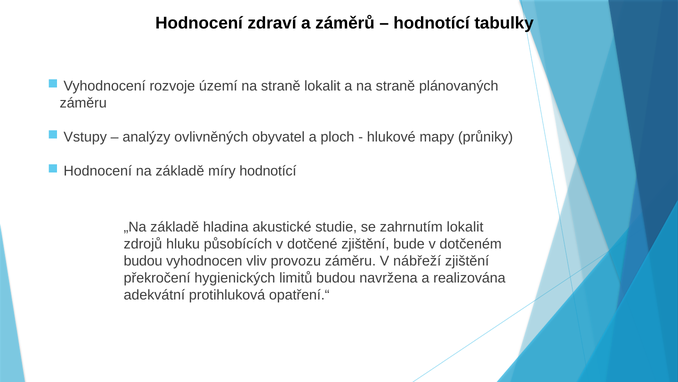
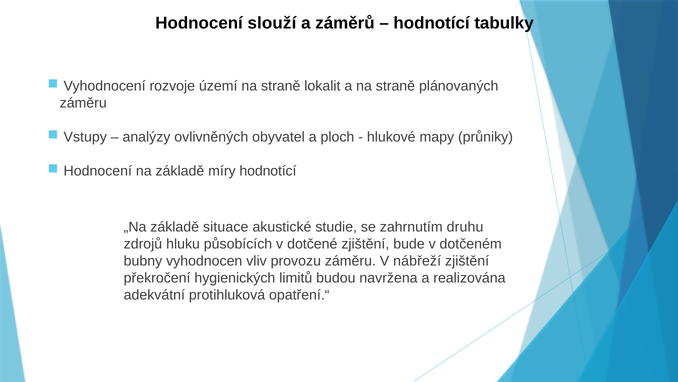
zdraví: zdraví -> slouží
hladina: hladina -> situace
zahrnutím lokalit: lokalit -> druhu
budou at (143, 261): budou -> bubny
